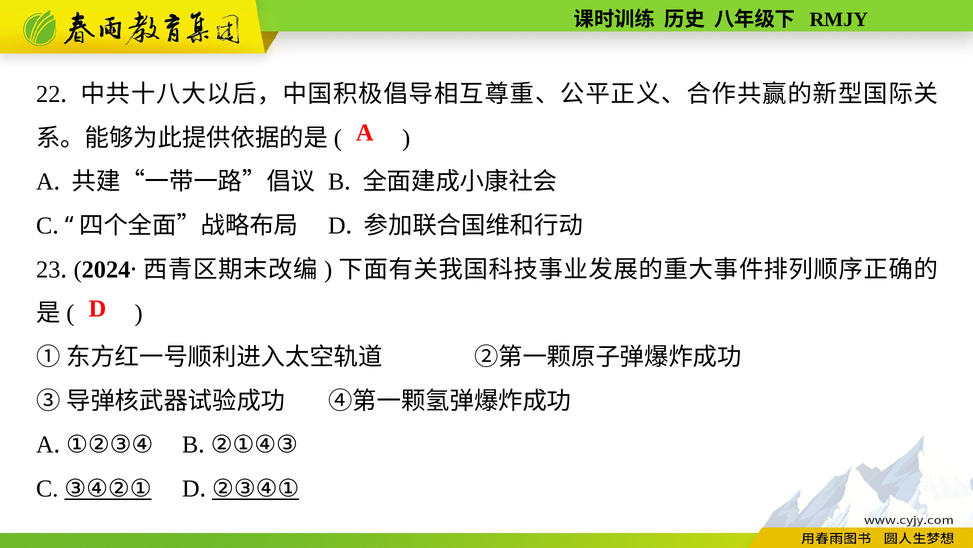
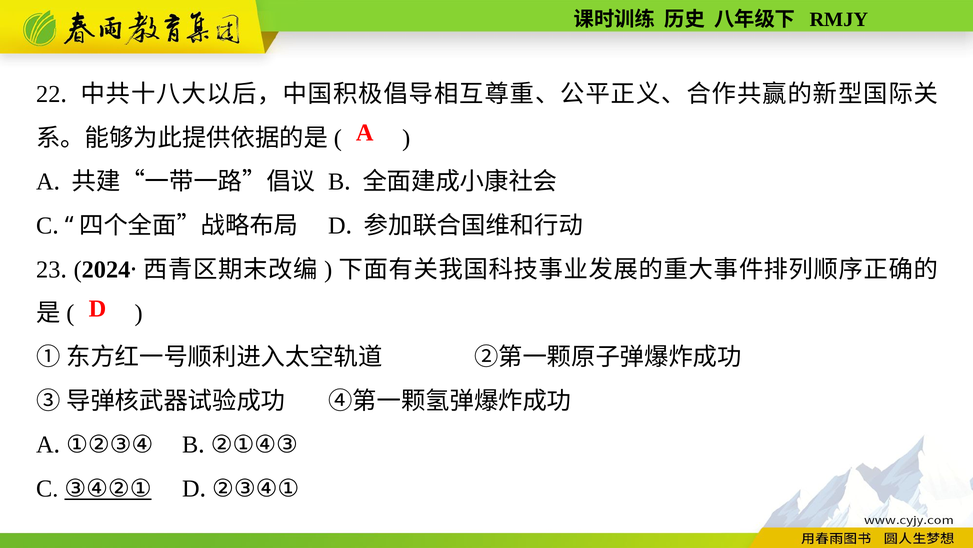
②③④① underline: present -> none
